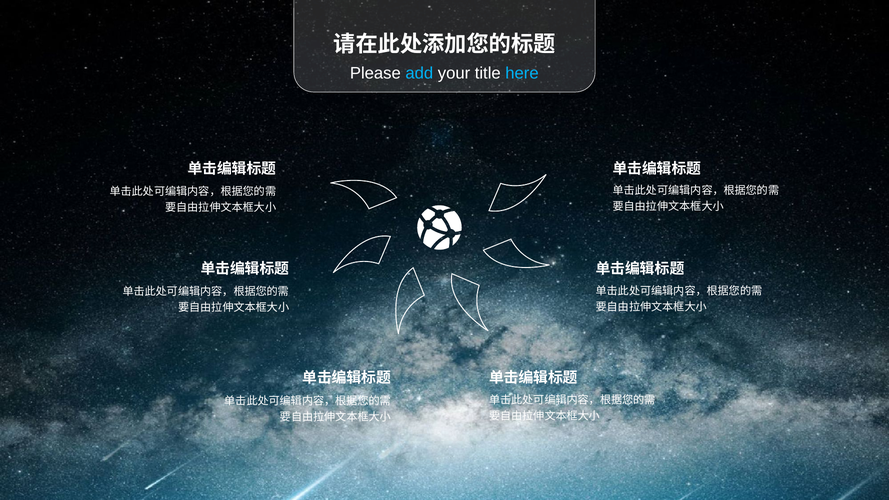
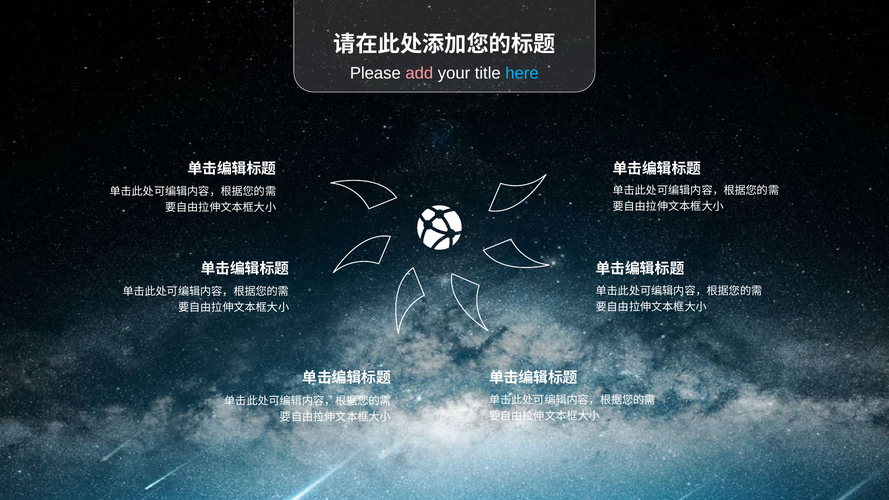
add colour: light blue -> pink
